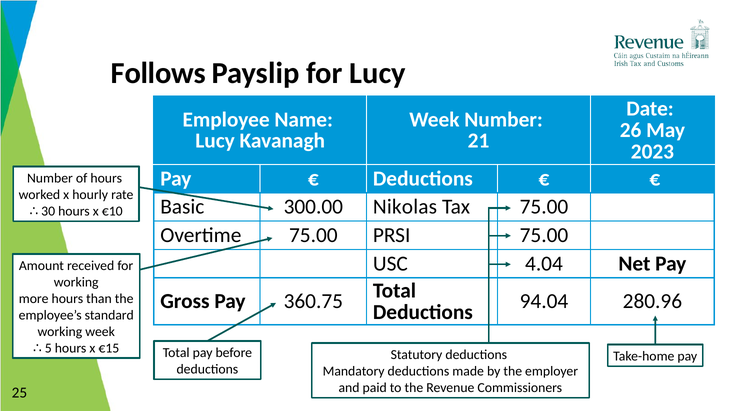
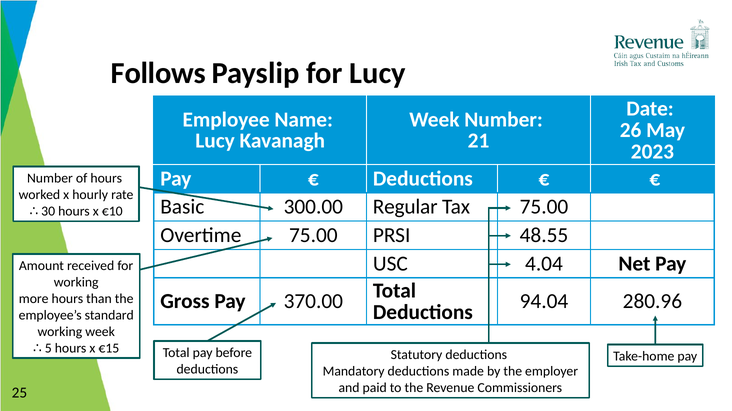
Nikolas: Nikolas -> Regular
PRSI 75.00: 75.00 -> 48.55
360.75: 360.75 -> 370.00
